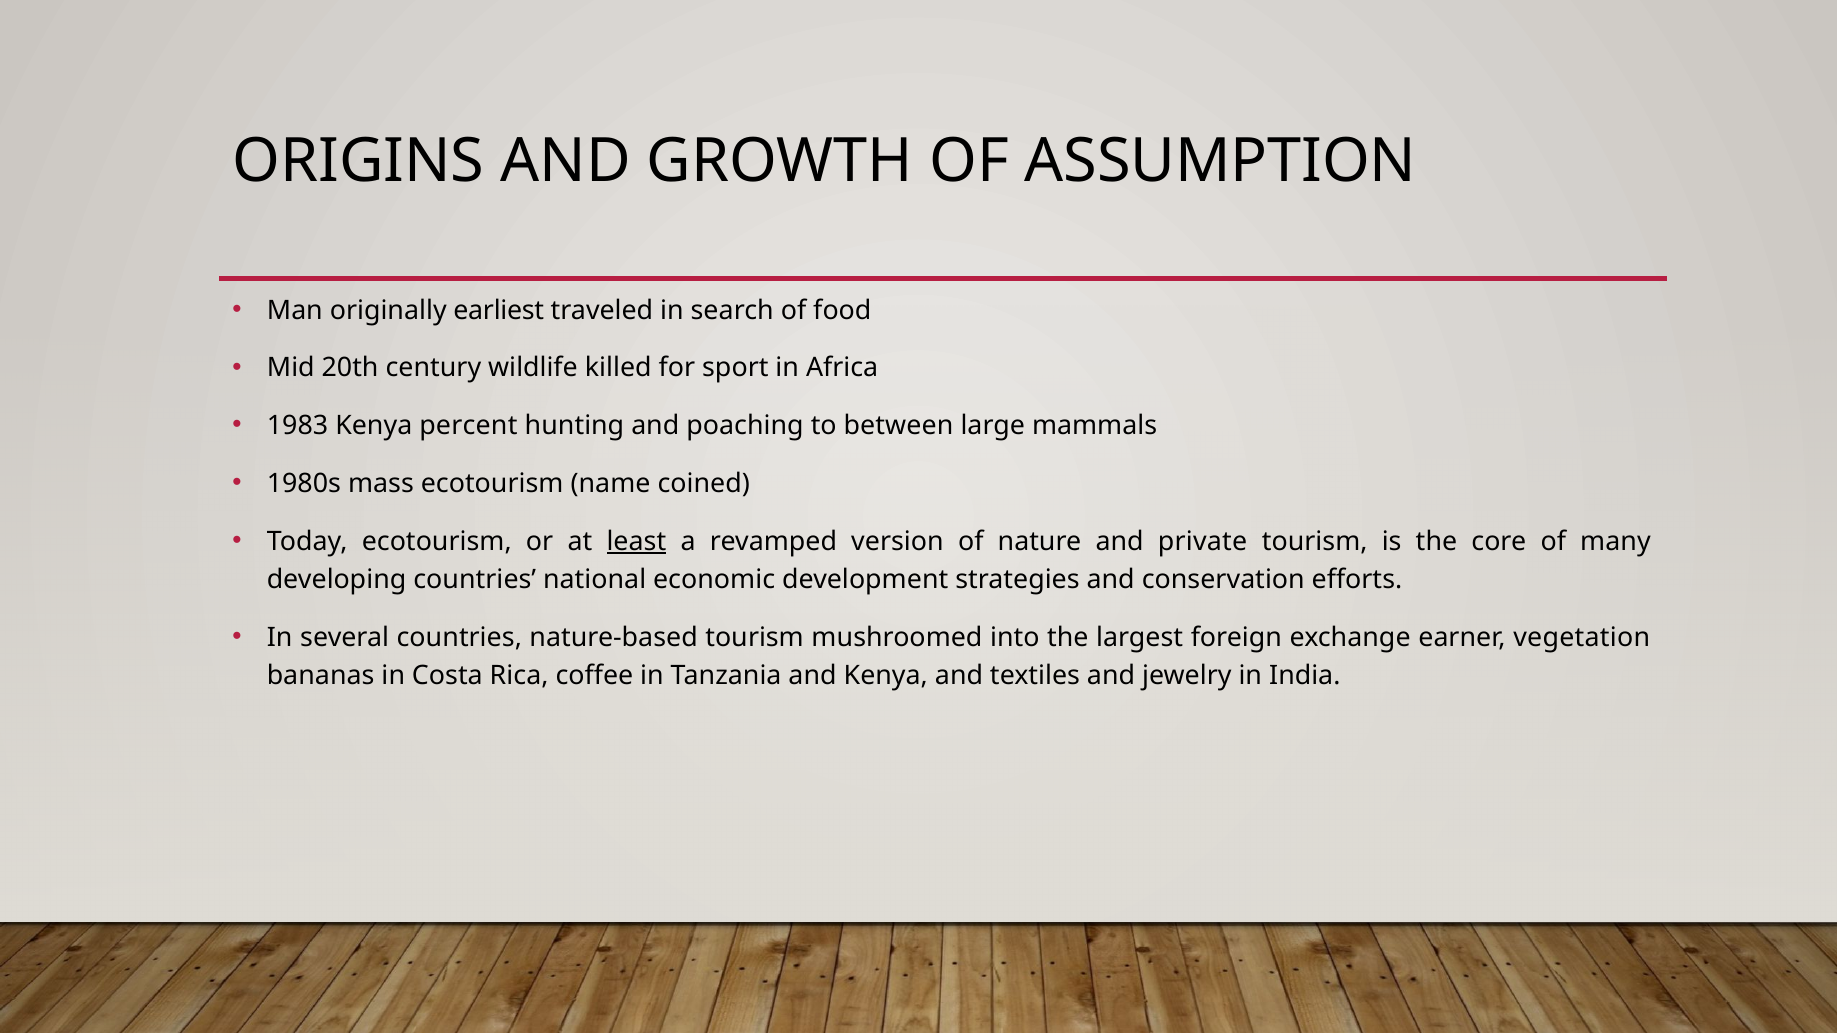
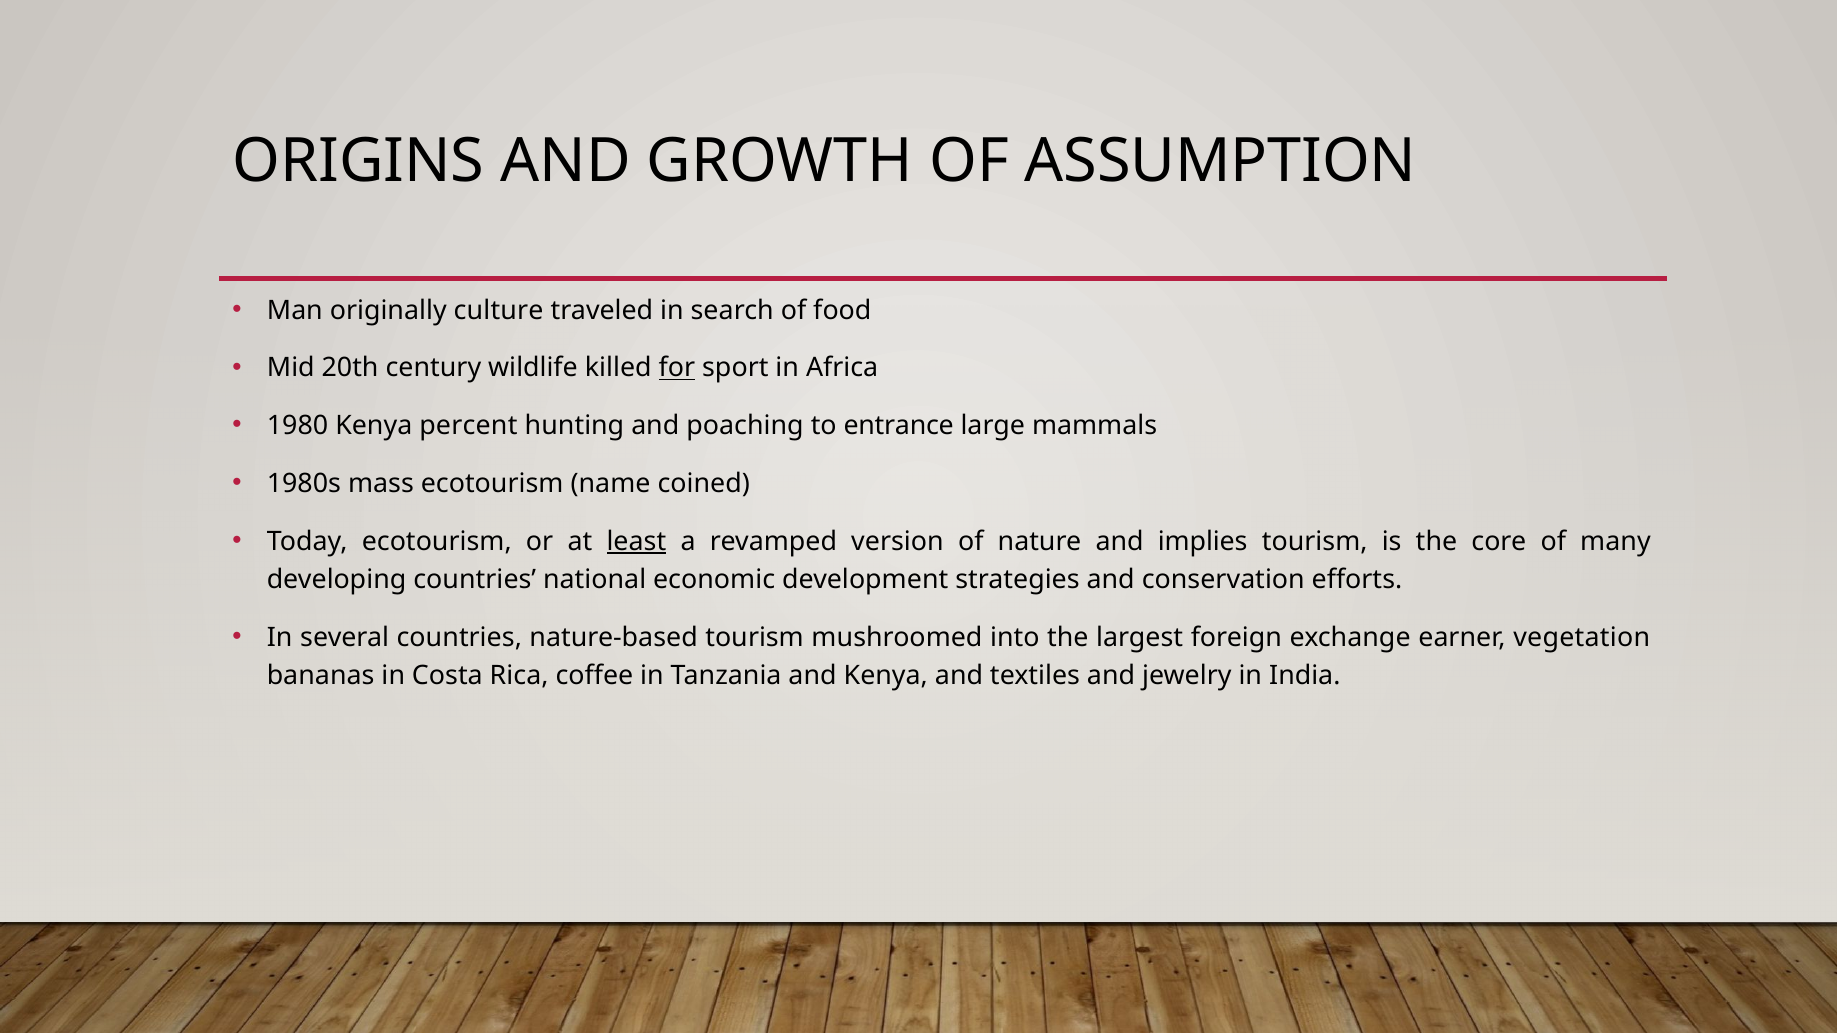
earliest: earliest -> culture
for underline: none -> present
1983: 1983 -> 1980
between: between -> entrance
private: private -> implies
